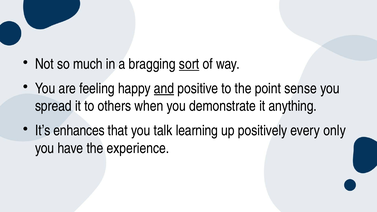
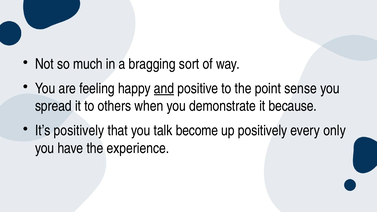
sort underline: present -> none
anything: anything -> because
It’s enhances: enhances -> positively
learning: learning -> become
